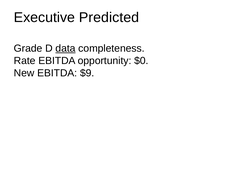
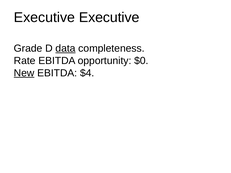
Executive Predicted: Predicted -> Executive
New underline: none -> present
$9: $9 -> $4
